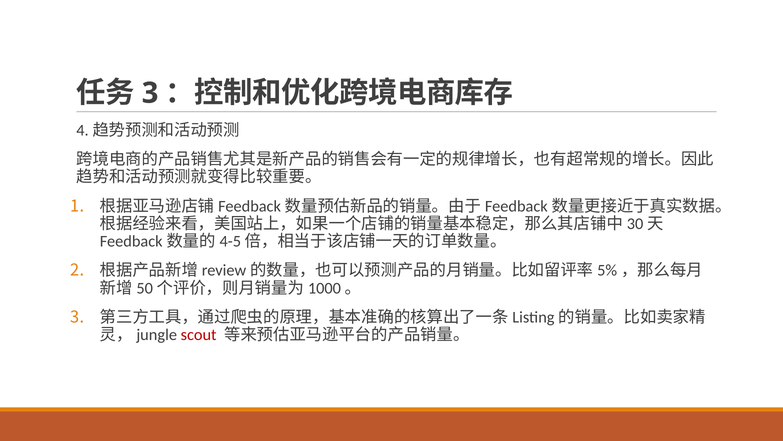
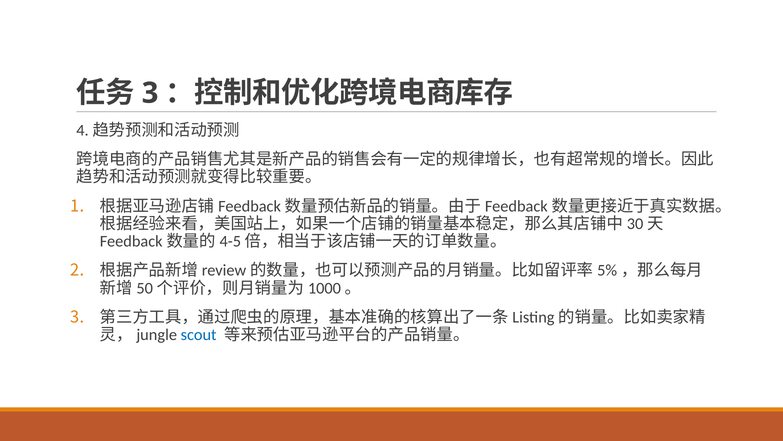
scout colour: red -> blue
